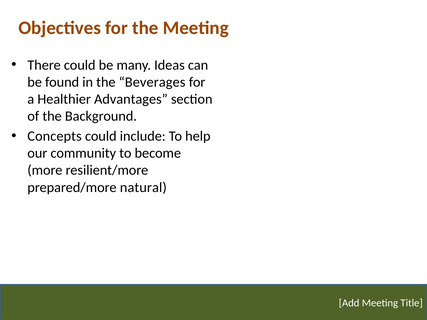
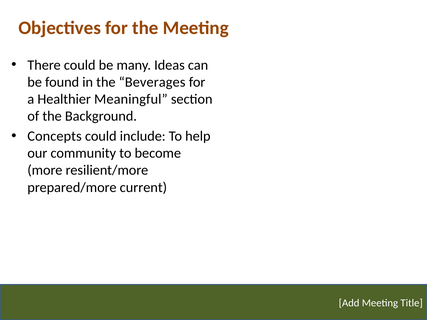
Advantages: Advantages -> Meaningful
natural: natural -> current
